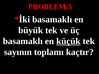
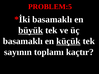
büyük underline: none -> present
